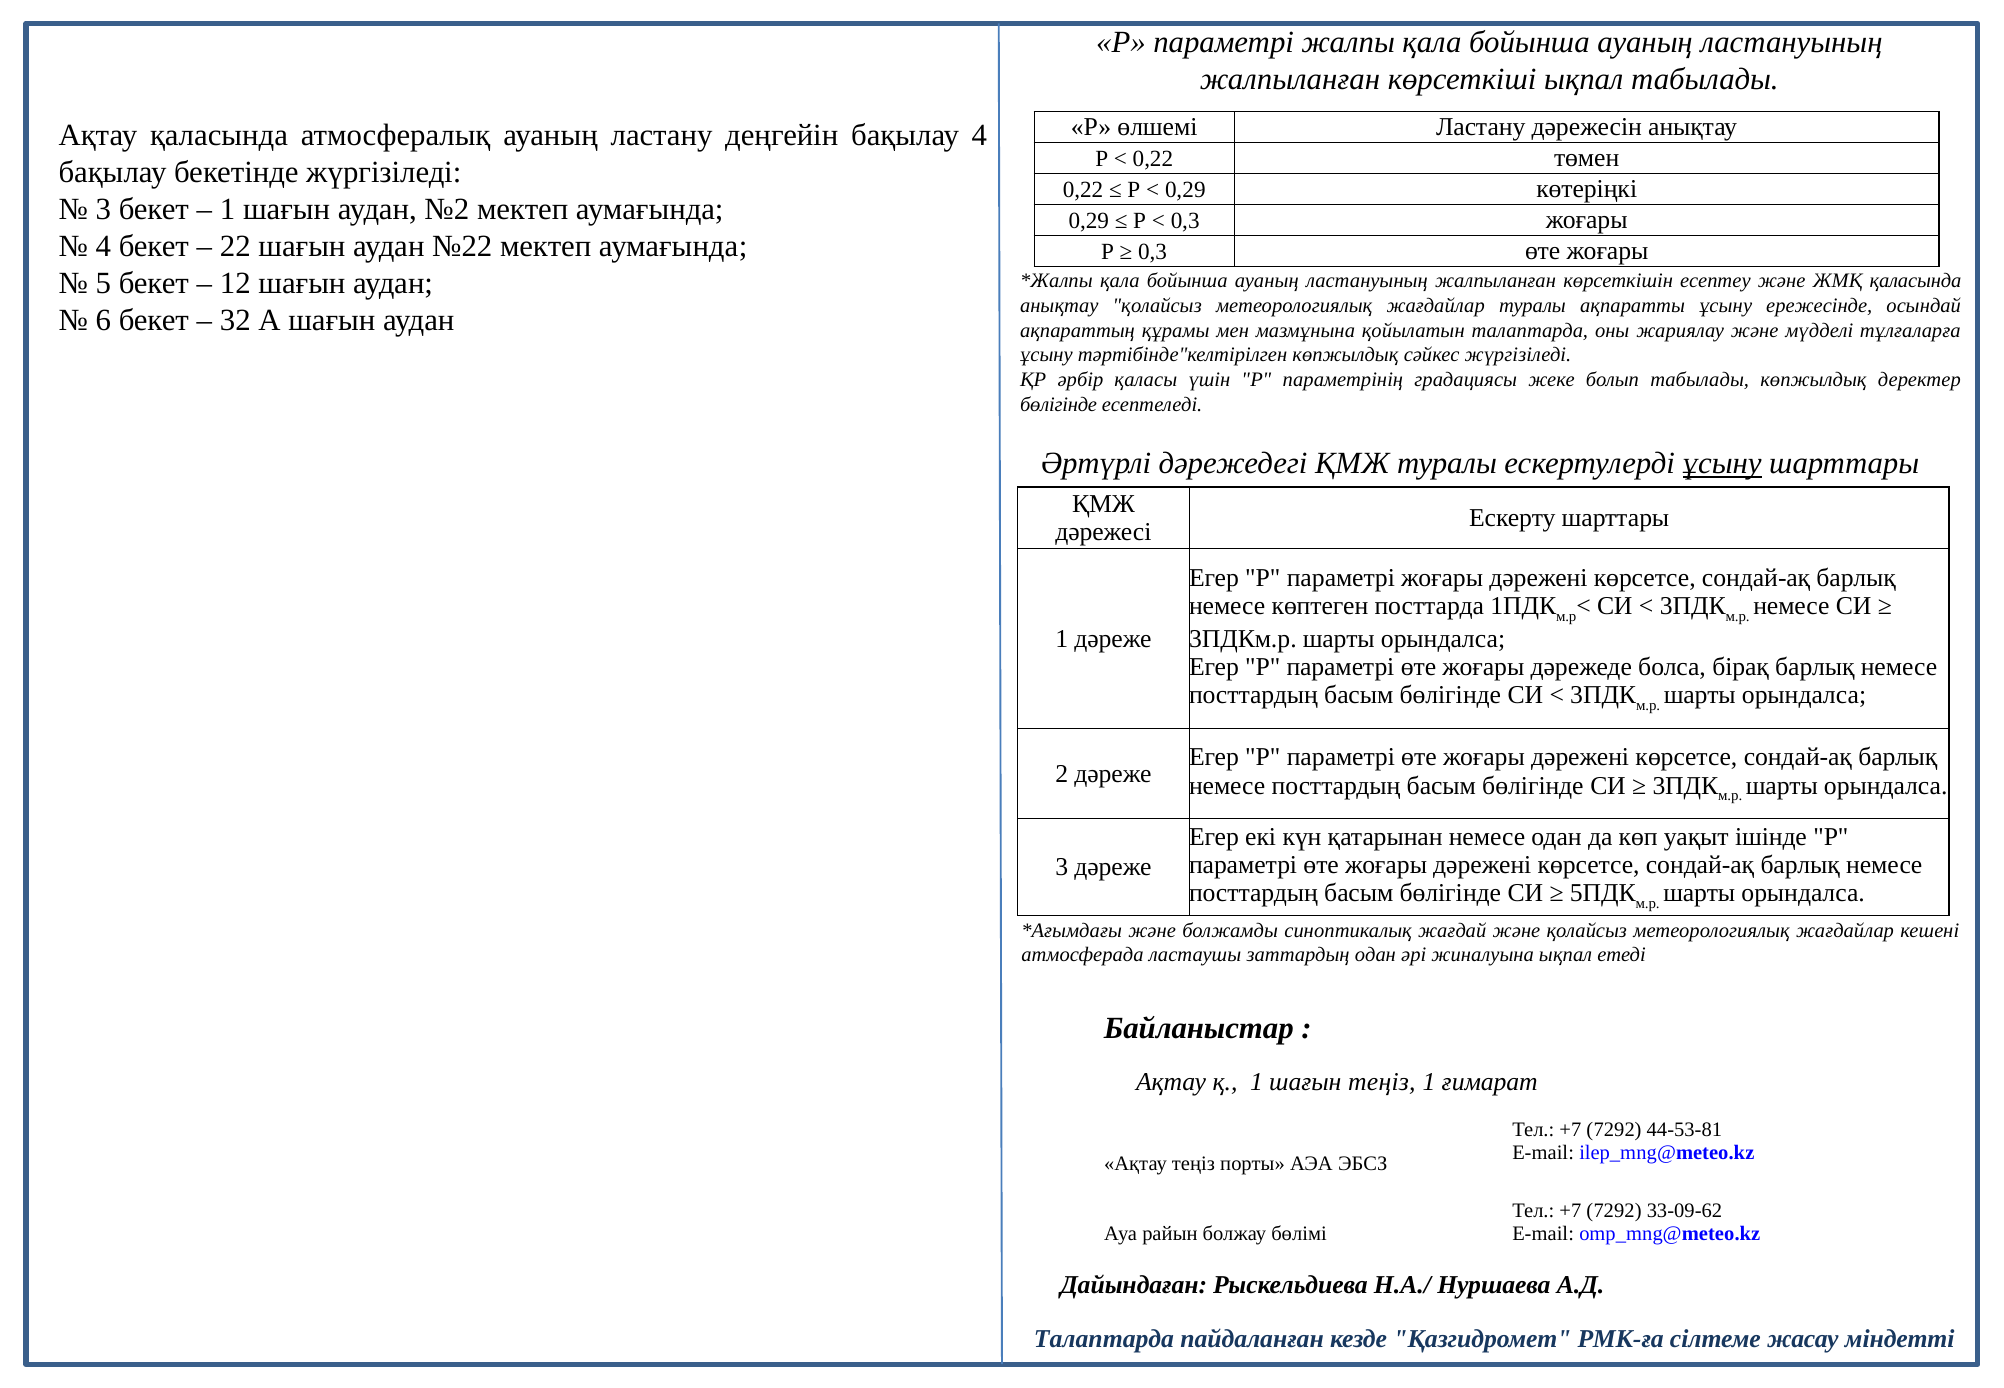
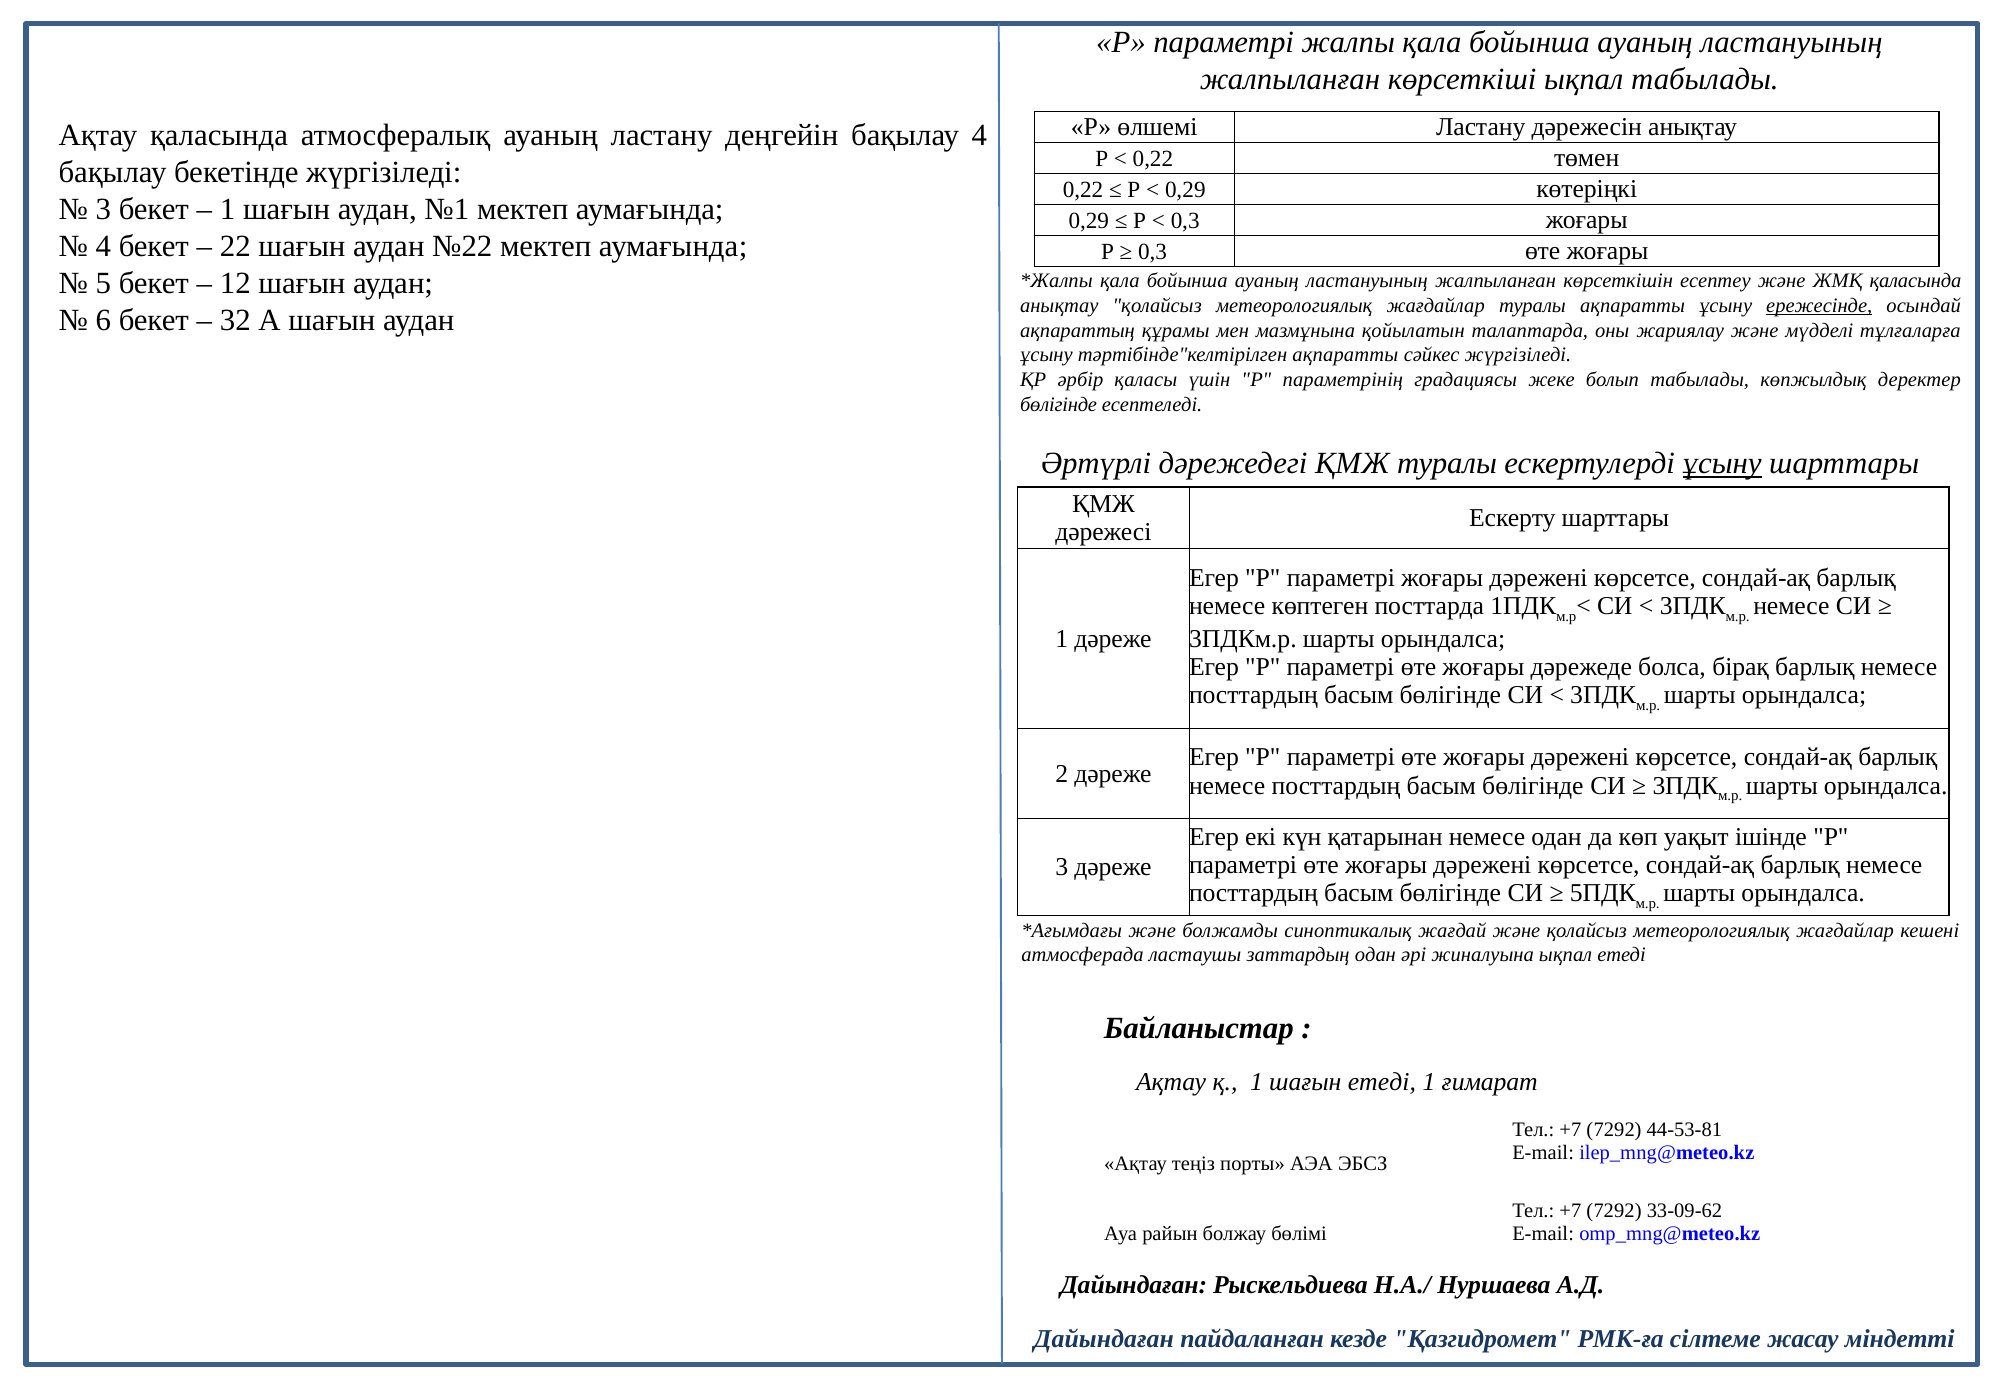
№2: №2 -> №1
ережесінде underline: none -> present
тәртібінде"келтірілген көпжылдық: көпжылдық -> ақпаратты
шағын теңіз: теңіз -> етеді
Талаптарда at (1104, 1338): Талаптарда -> Дайындаған
